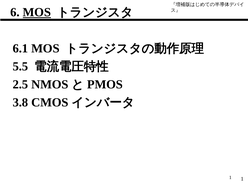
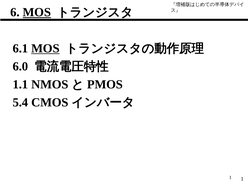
MOS at (45, 48) underline: none -> present
5.5: 5.5 -> 6.0
2.5: 2.5 -> 1.1
3.8: 3.8 -> 5.4
